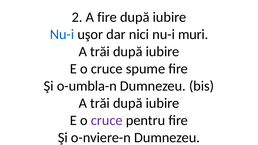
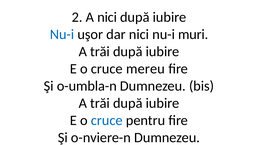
A fire: fire -> nici
spume: spume -> mereu
cruce at (107, 120) colour: purple -> blue
